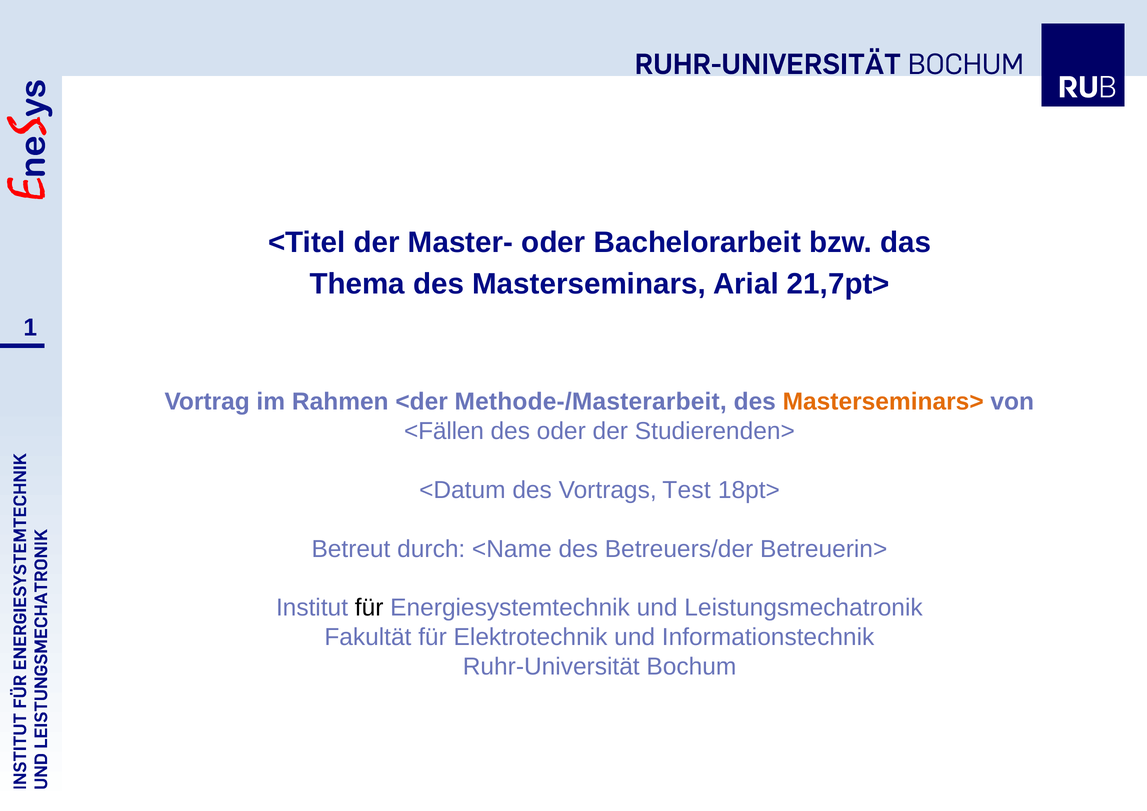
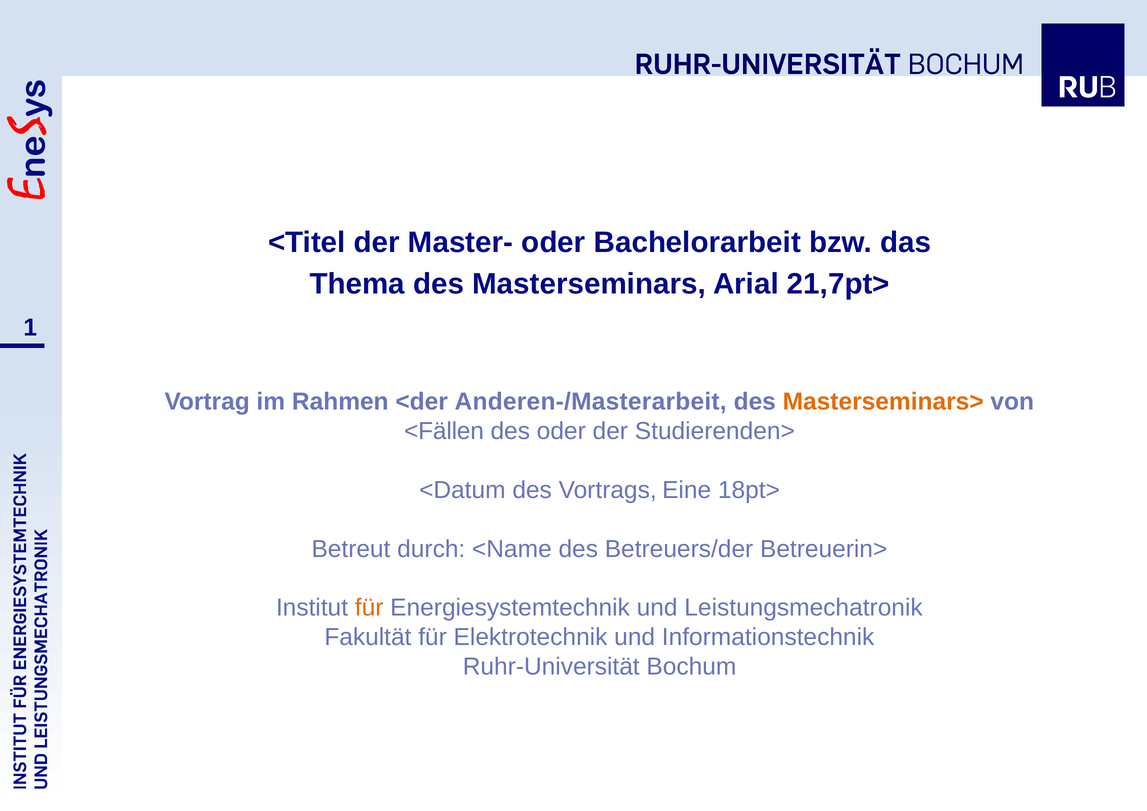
Methode-/Masterarbeit: Methode-/Masterarbeit -> Anderen-/Masterarbeit
Test: Test -> Eine
für at (369, 608) colour: black -> orange
